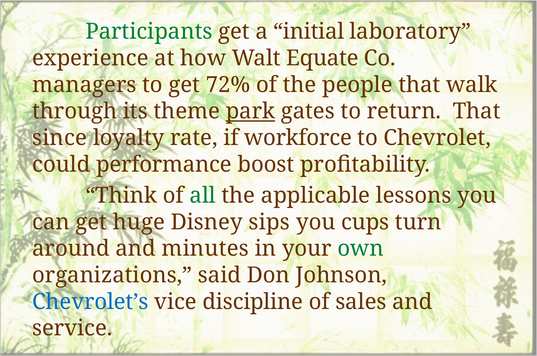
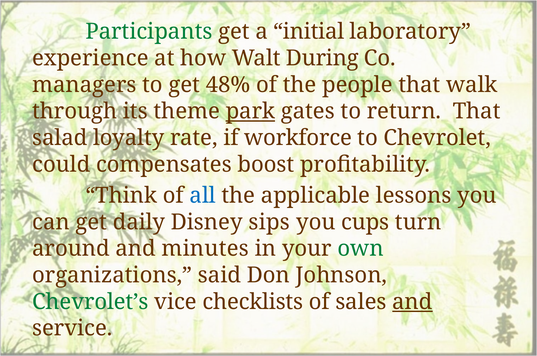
Equate: Equate -> During
72%: 72% -> 48%
since: since -> salad
performance: performance -> compensates
all colour: green -> blue
huge: huge -> daily
Chevrolet’s colour: blue -> green
discipline: discipline -> checklists
and at (412, 302) underline: none -> present
